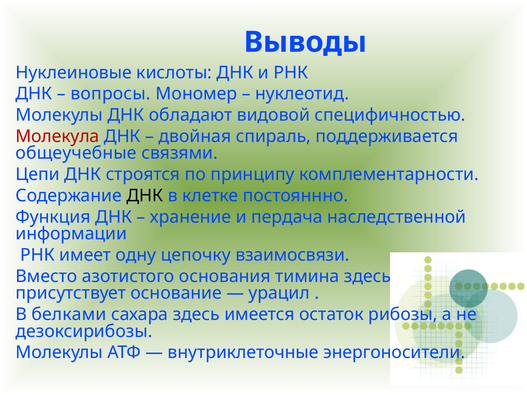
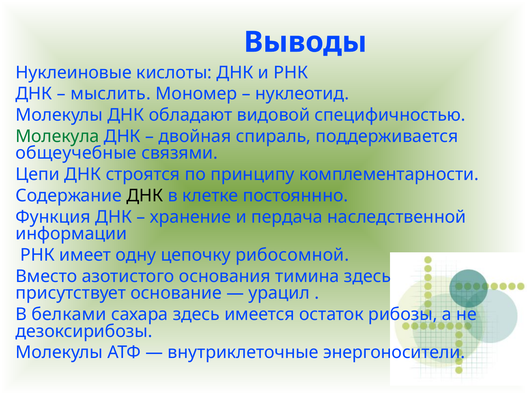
вопросы: вопросы -> мыслить
Молекула colour: red -> green
взаимосвязи: взаимосвязи -> рибосомной
